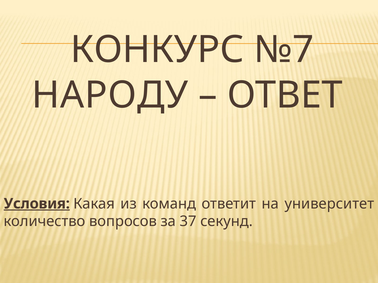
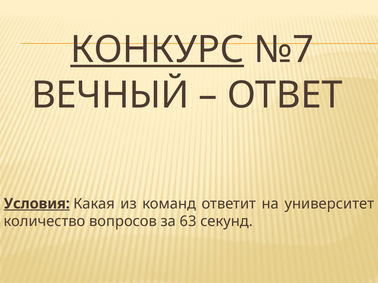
КОНКУРС underline: none -> present
НАРОДУ: НАРОДУ -> ВЕЧНЫЙ
37: 37 -> 63
